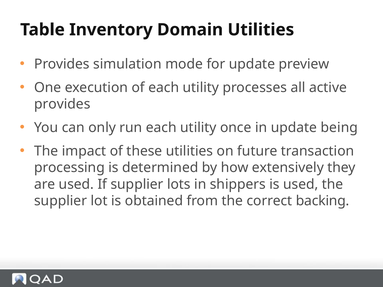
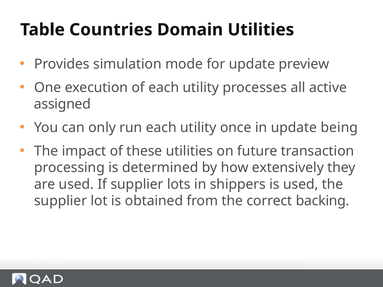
Inventory: Inventory -> Countries
provides at (62, 104): provides -> assigned
